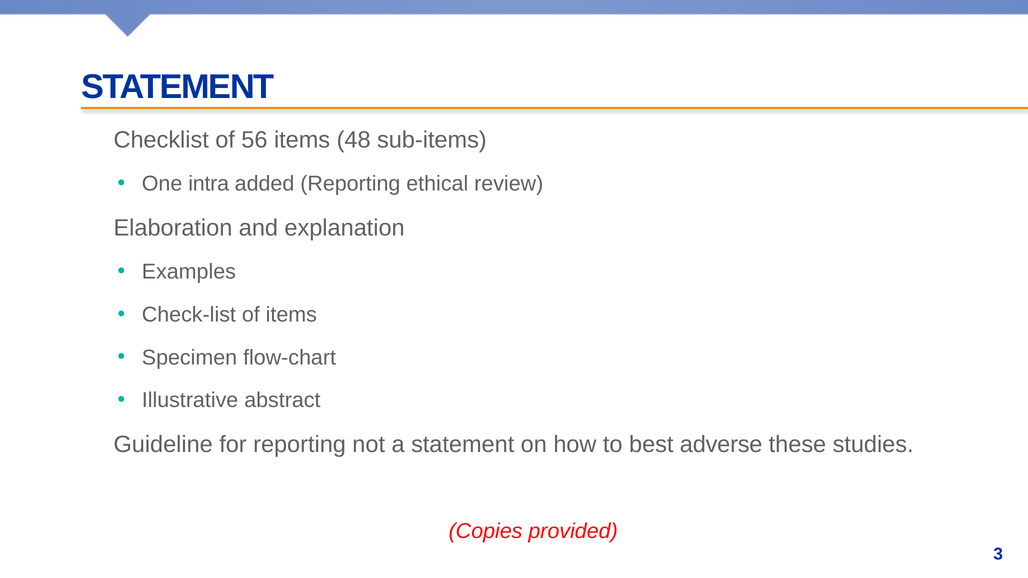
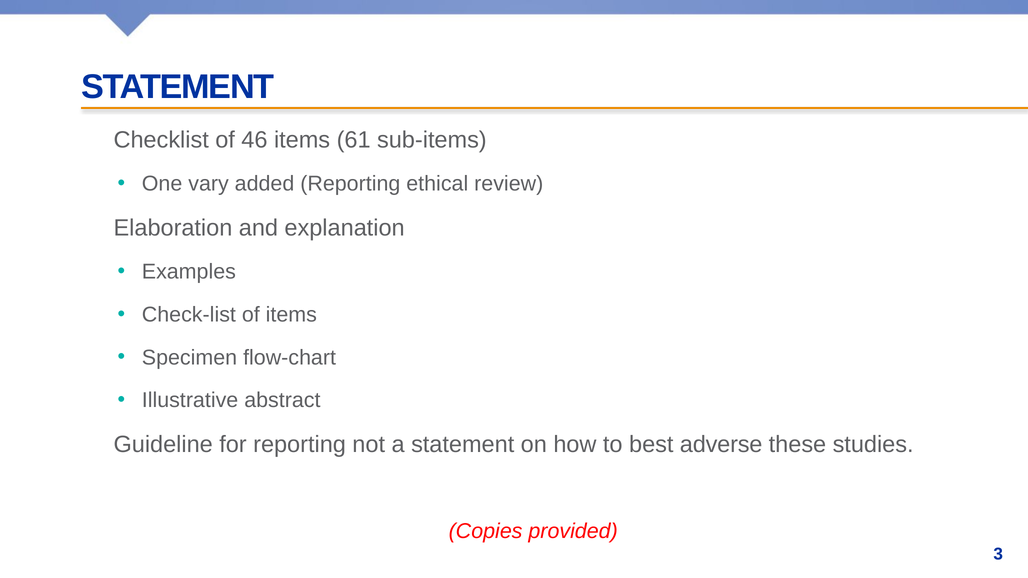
56: 56 -> 46
48: 48 -> 61
intra: intra -> vary
